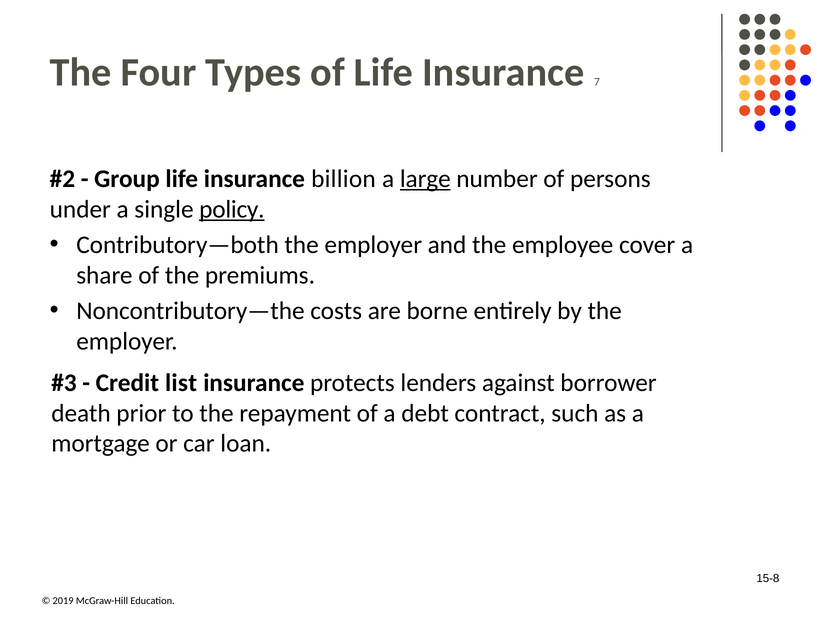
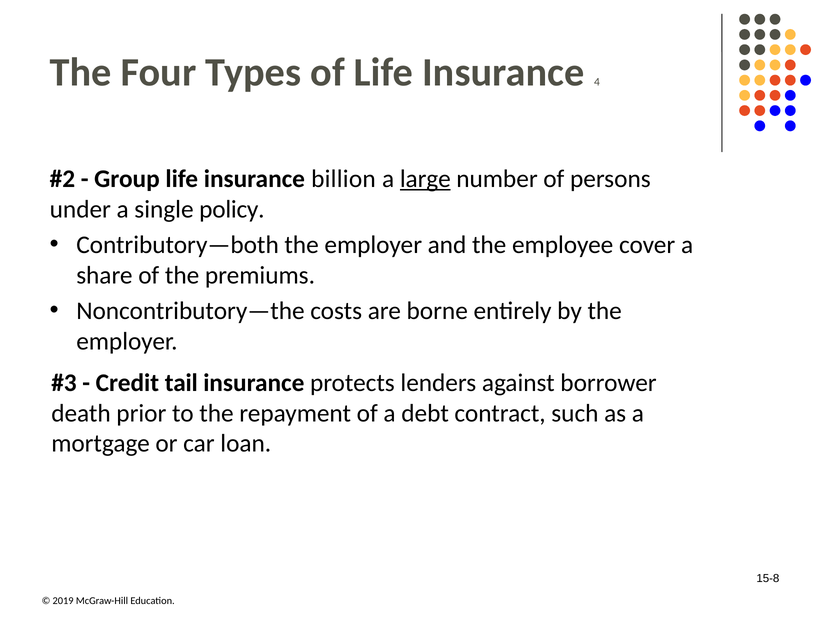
7: 7 -> 4
policy underline: present -> none
list: list -> tail
